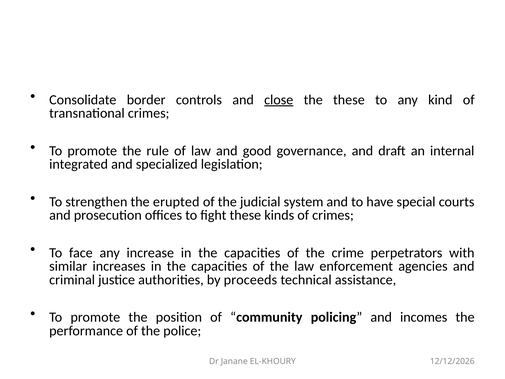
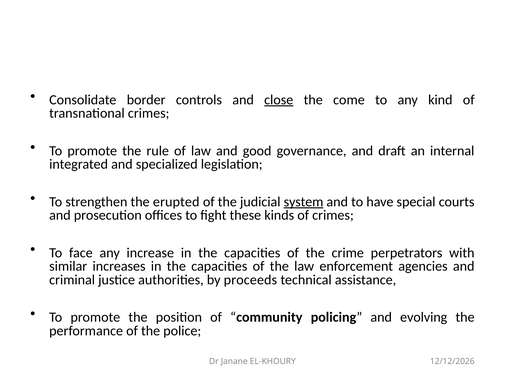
the these: these -> come
system underline: none -> present
incomes: incomes -> evolving
